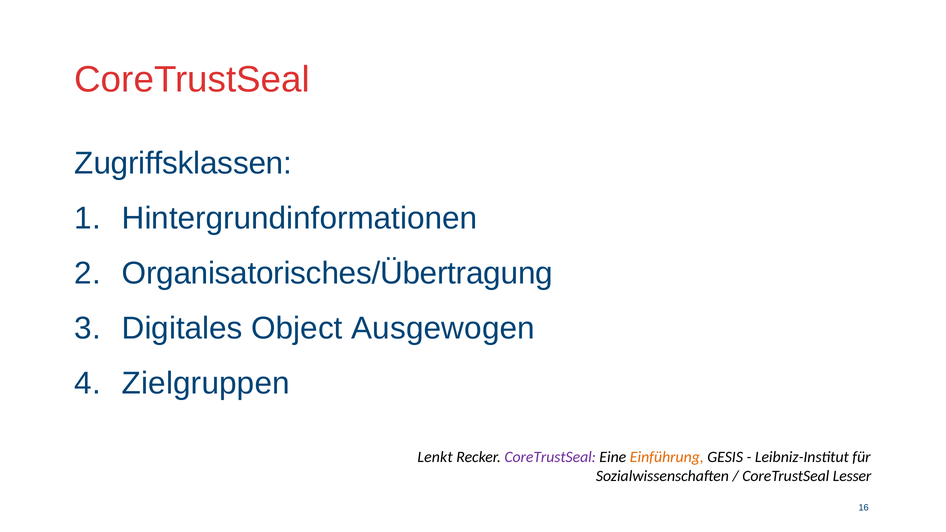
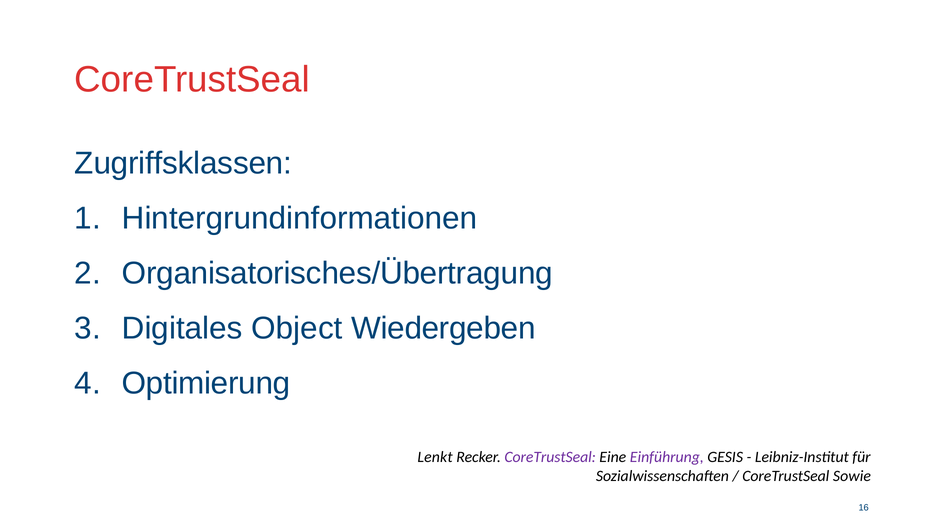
Ausgewogen: Ausgewogen -> Wiedergeben
Zielgruppen: Zielgruppen -> Optimierung
Einführung colour: orange -> purple
Lesser: Lesser -> Sowie
